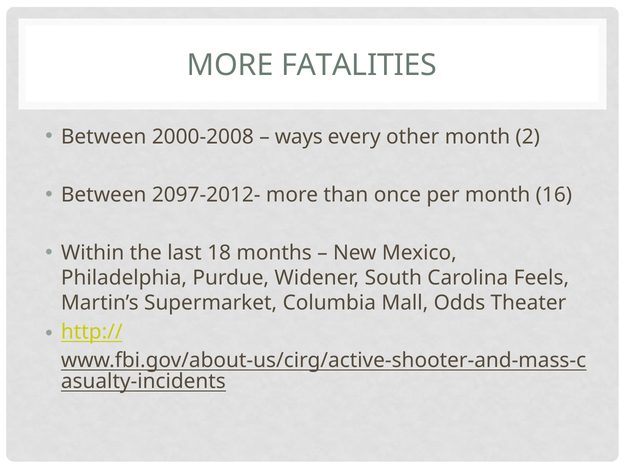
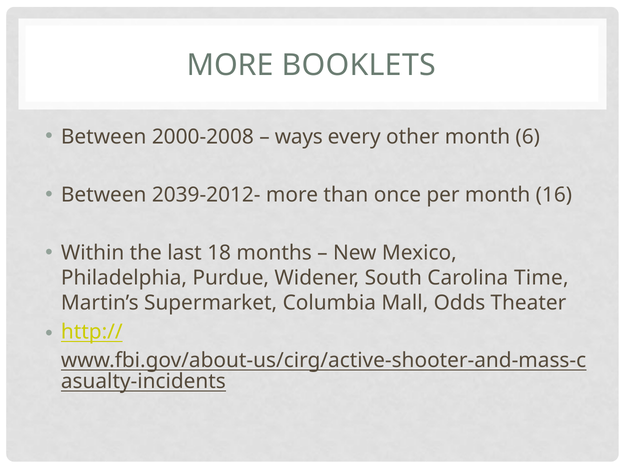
FATALITIES: FATALITIES -> BOOKLETS
2: 2 -> 6
2097-2012-: 2097-2012- -> 2039-2012-
Feels: Feels -> Time
